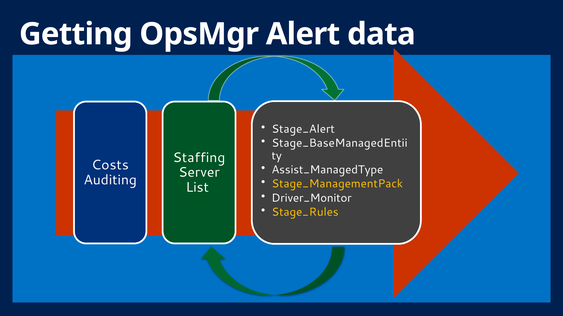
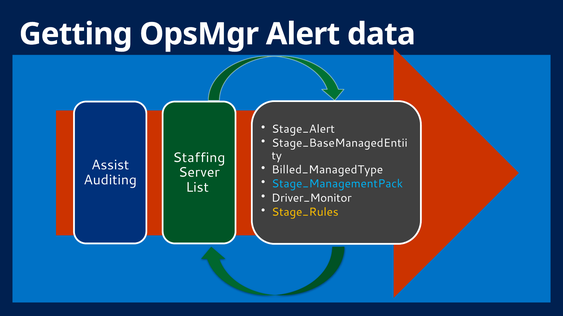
Costs: Costs -> Assist
Assist_ManagedType: Assist_ManagedType -> Billed_ManagedType
Stage_ManagementPack colour: yellow -> light blue
